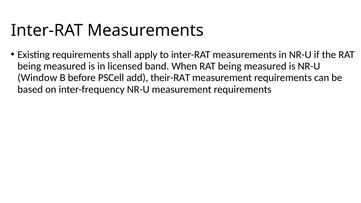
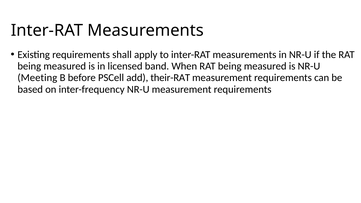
Window: Window -> Meeting
